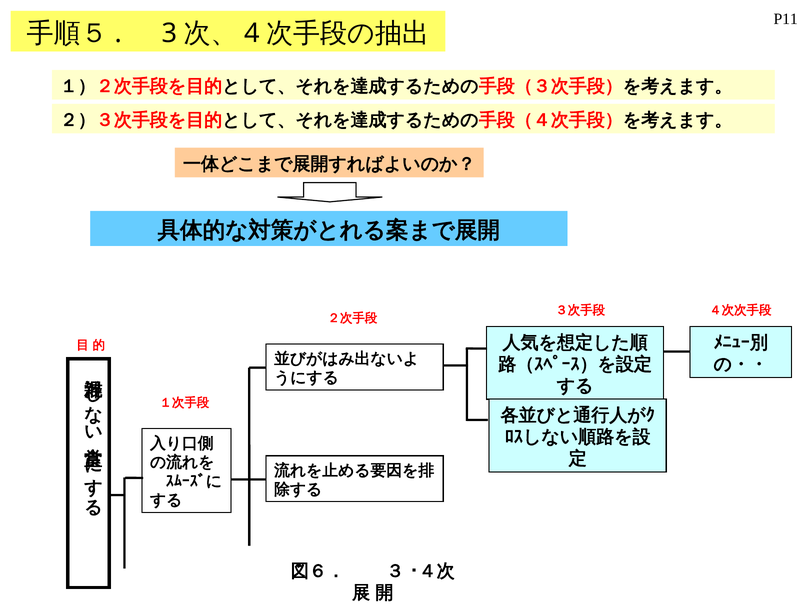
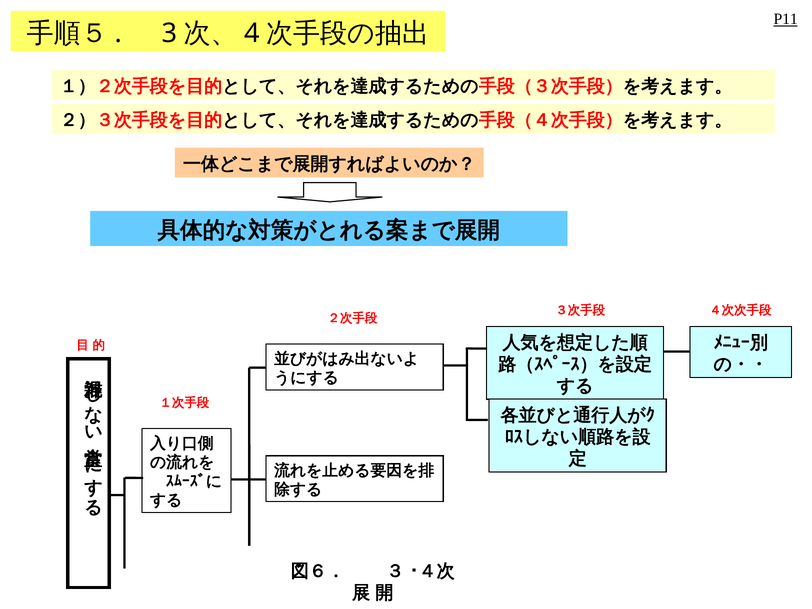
P11 underline: none -> present
